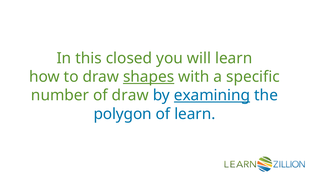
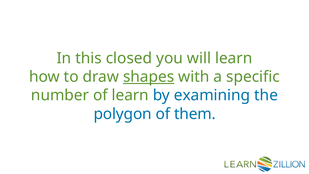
of draw: draw -> learn
examining underline: present -> none
of learn: learn -> them
